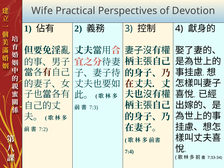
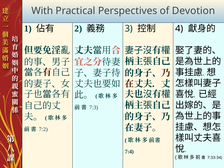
Wife: Wife -> With
